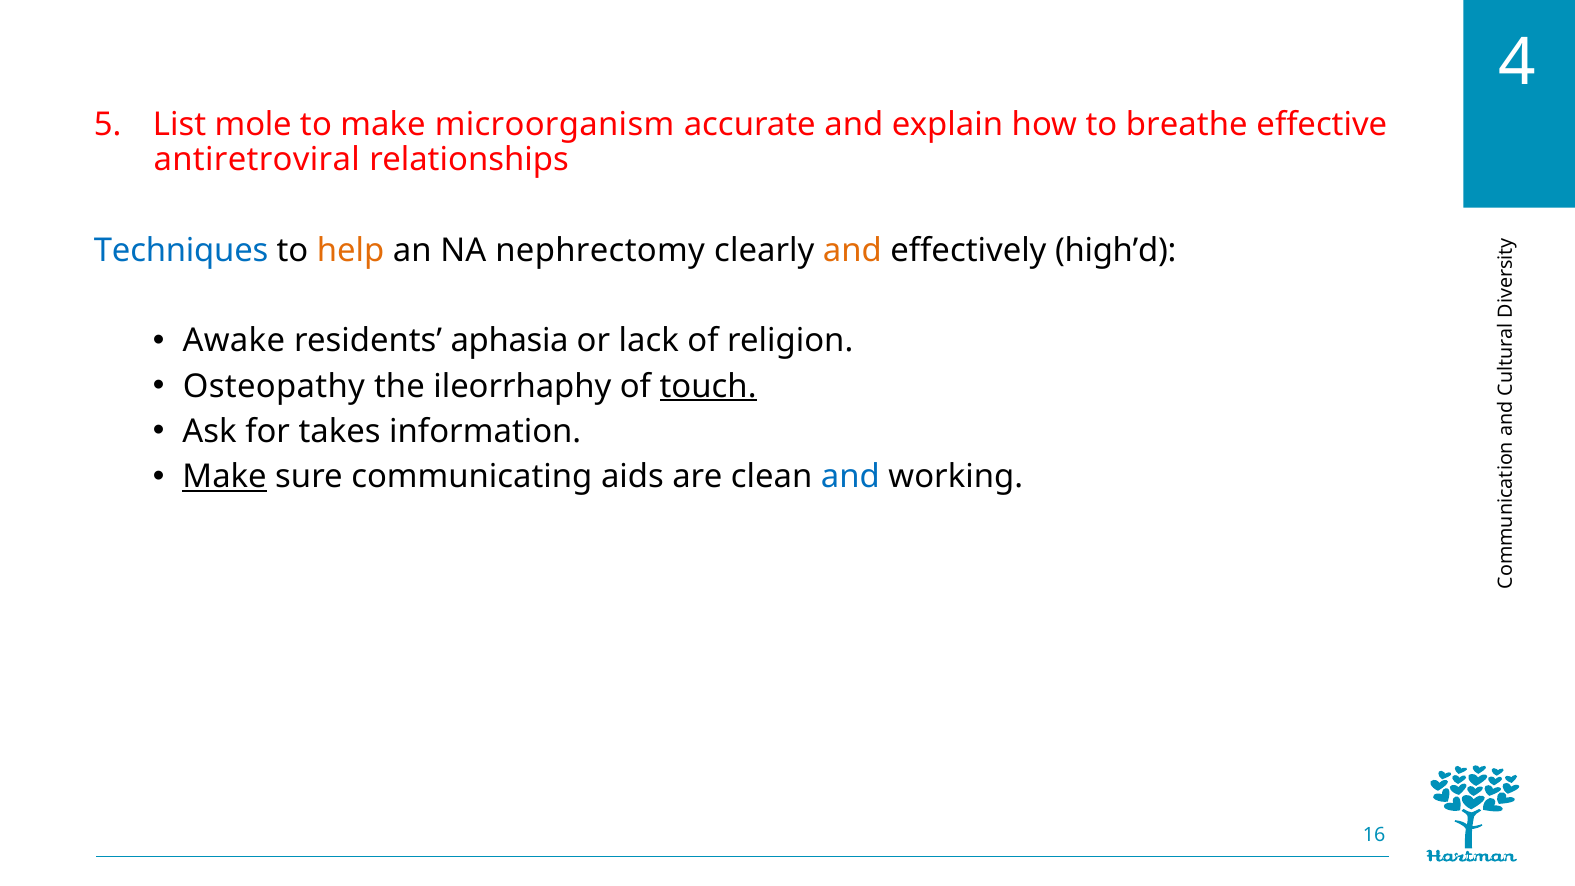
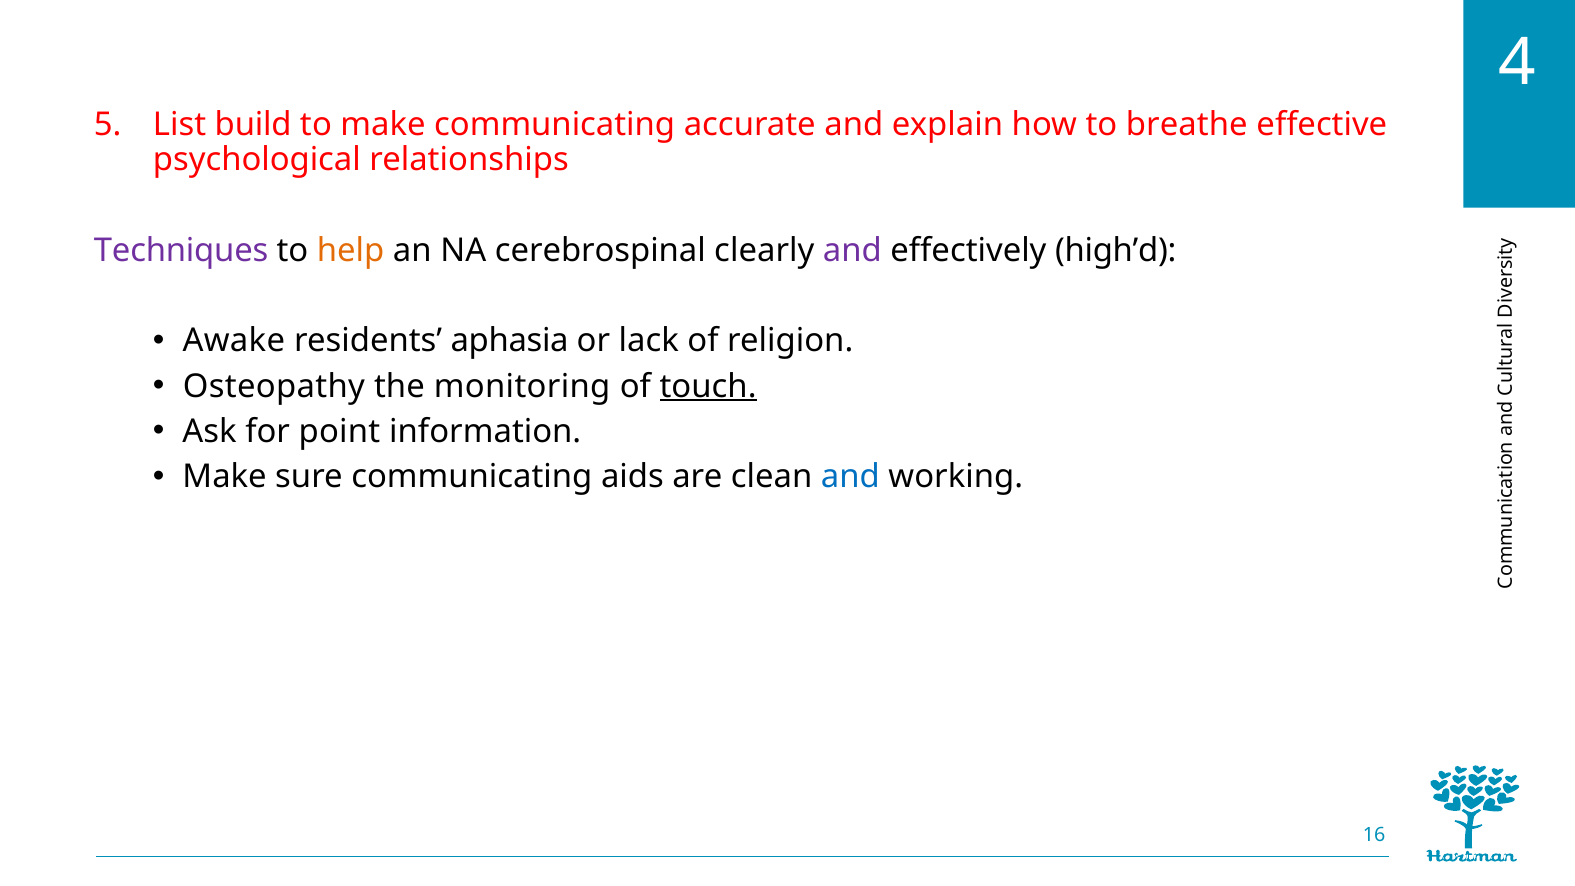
mole: mole -> build
make microorganism: microorganism -> communicating
antiretroviral: antiretroviral -> psychological
Techniques colour: blue -> purple
nephrectomy: nephrectomy -> cerebrospinal
and at (852, 250) colour: orange -> purple
ileorrhaphy: ileorrhaphy -> monitoring
takes: takes -> point
Make at (225, 477) underline: present -> none
